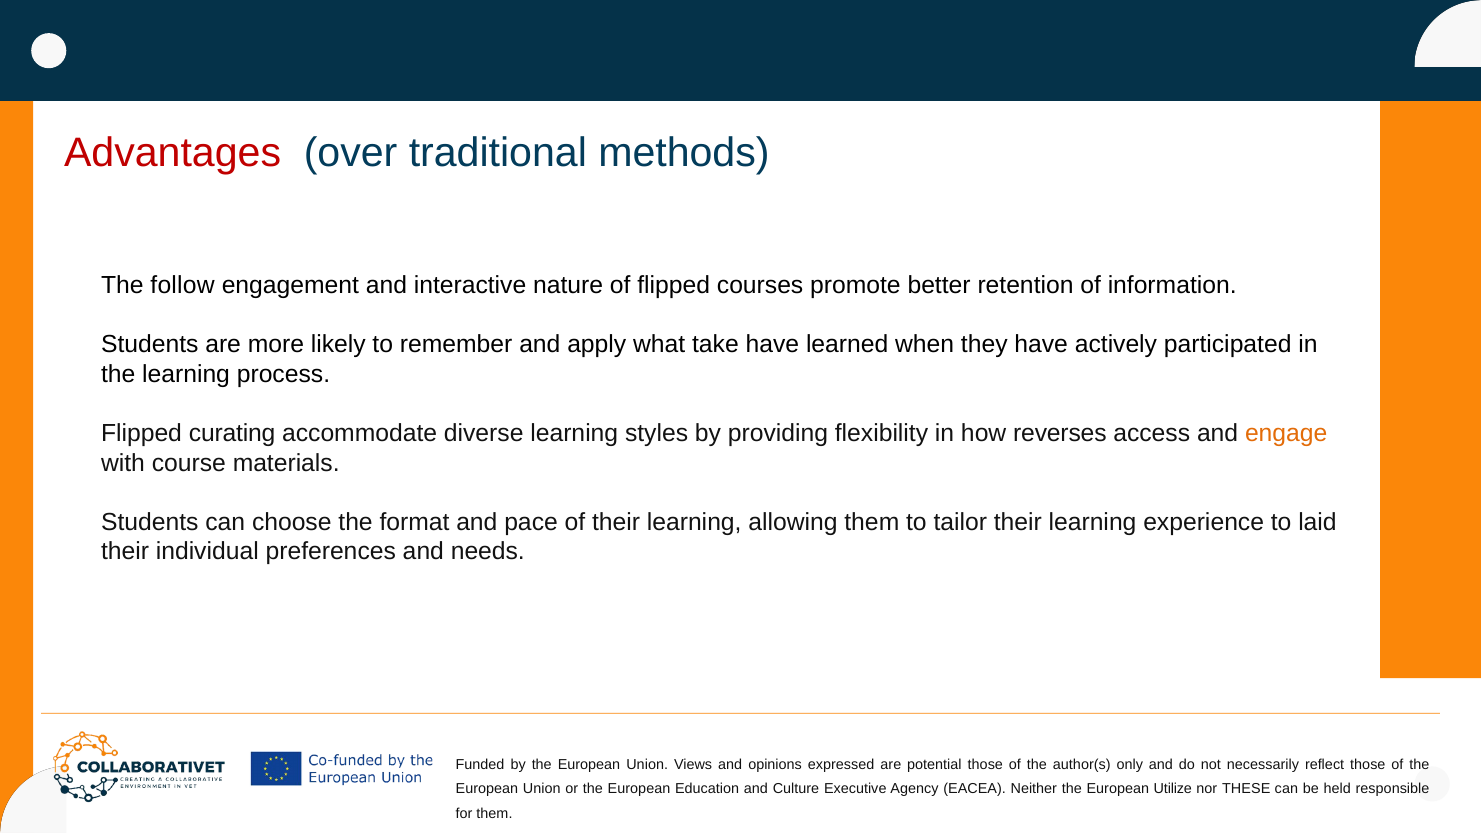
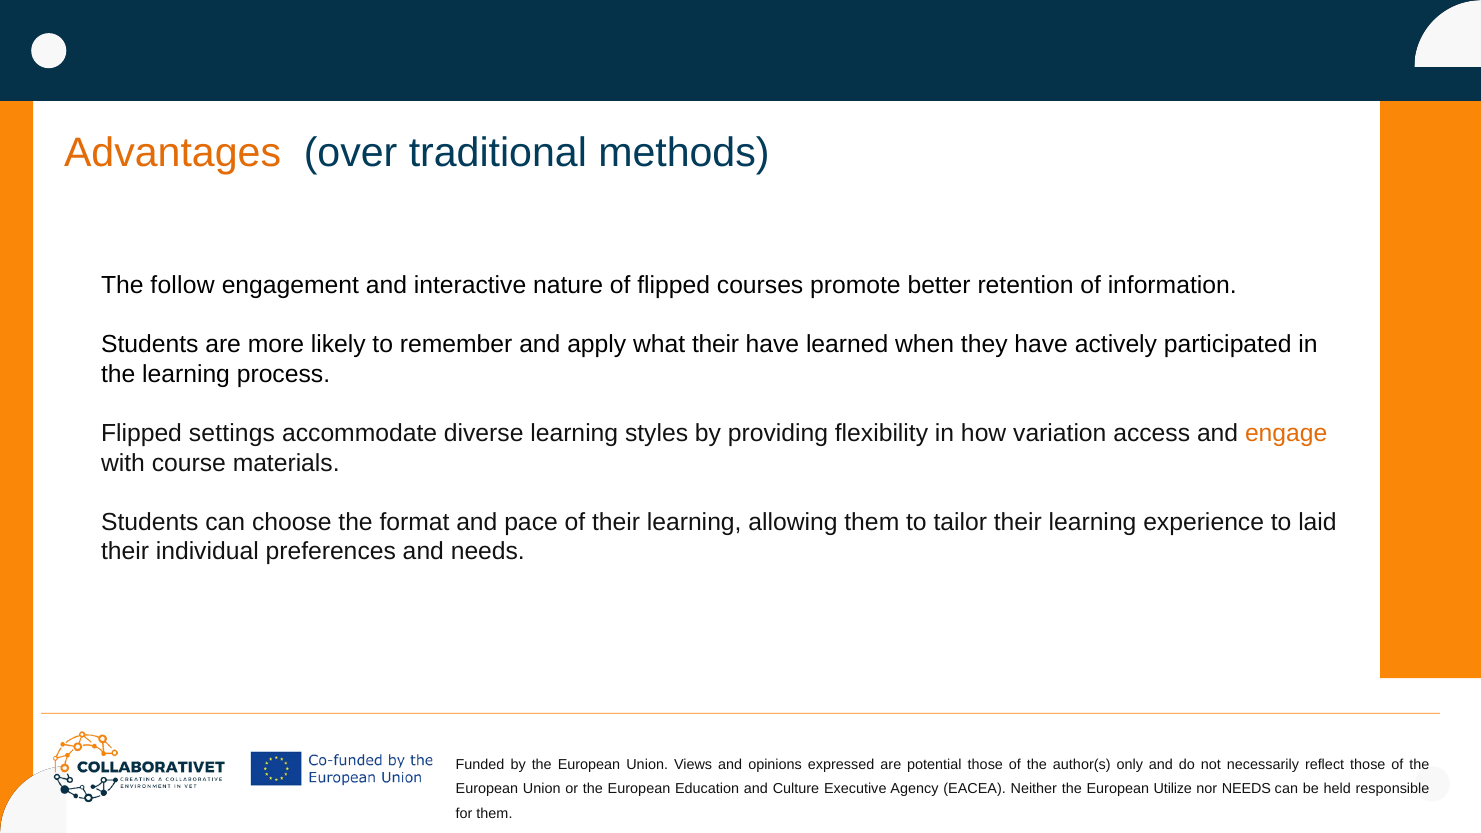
Advantages colour: red -> orange
what take: take -> their
curating: curating -> settings
reverses: reverses -> variation
nor THESE: THESE -> NEEDS
